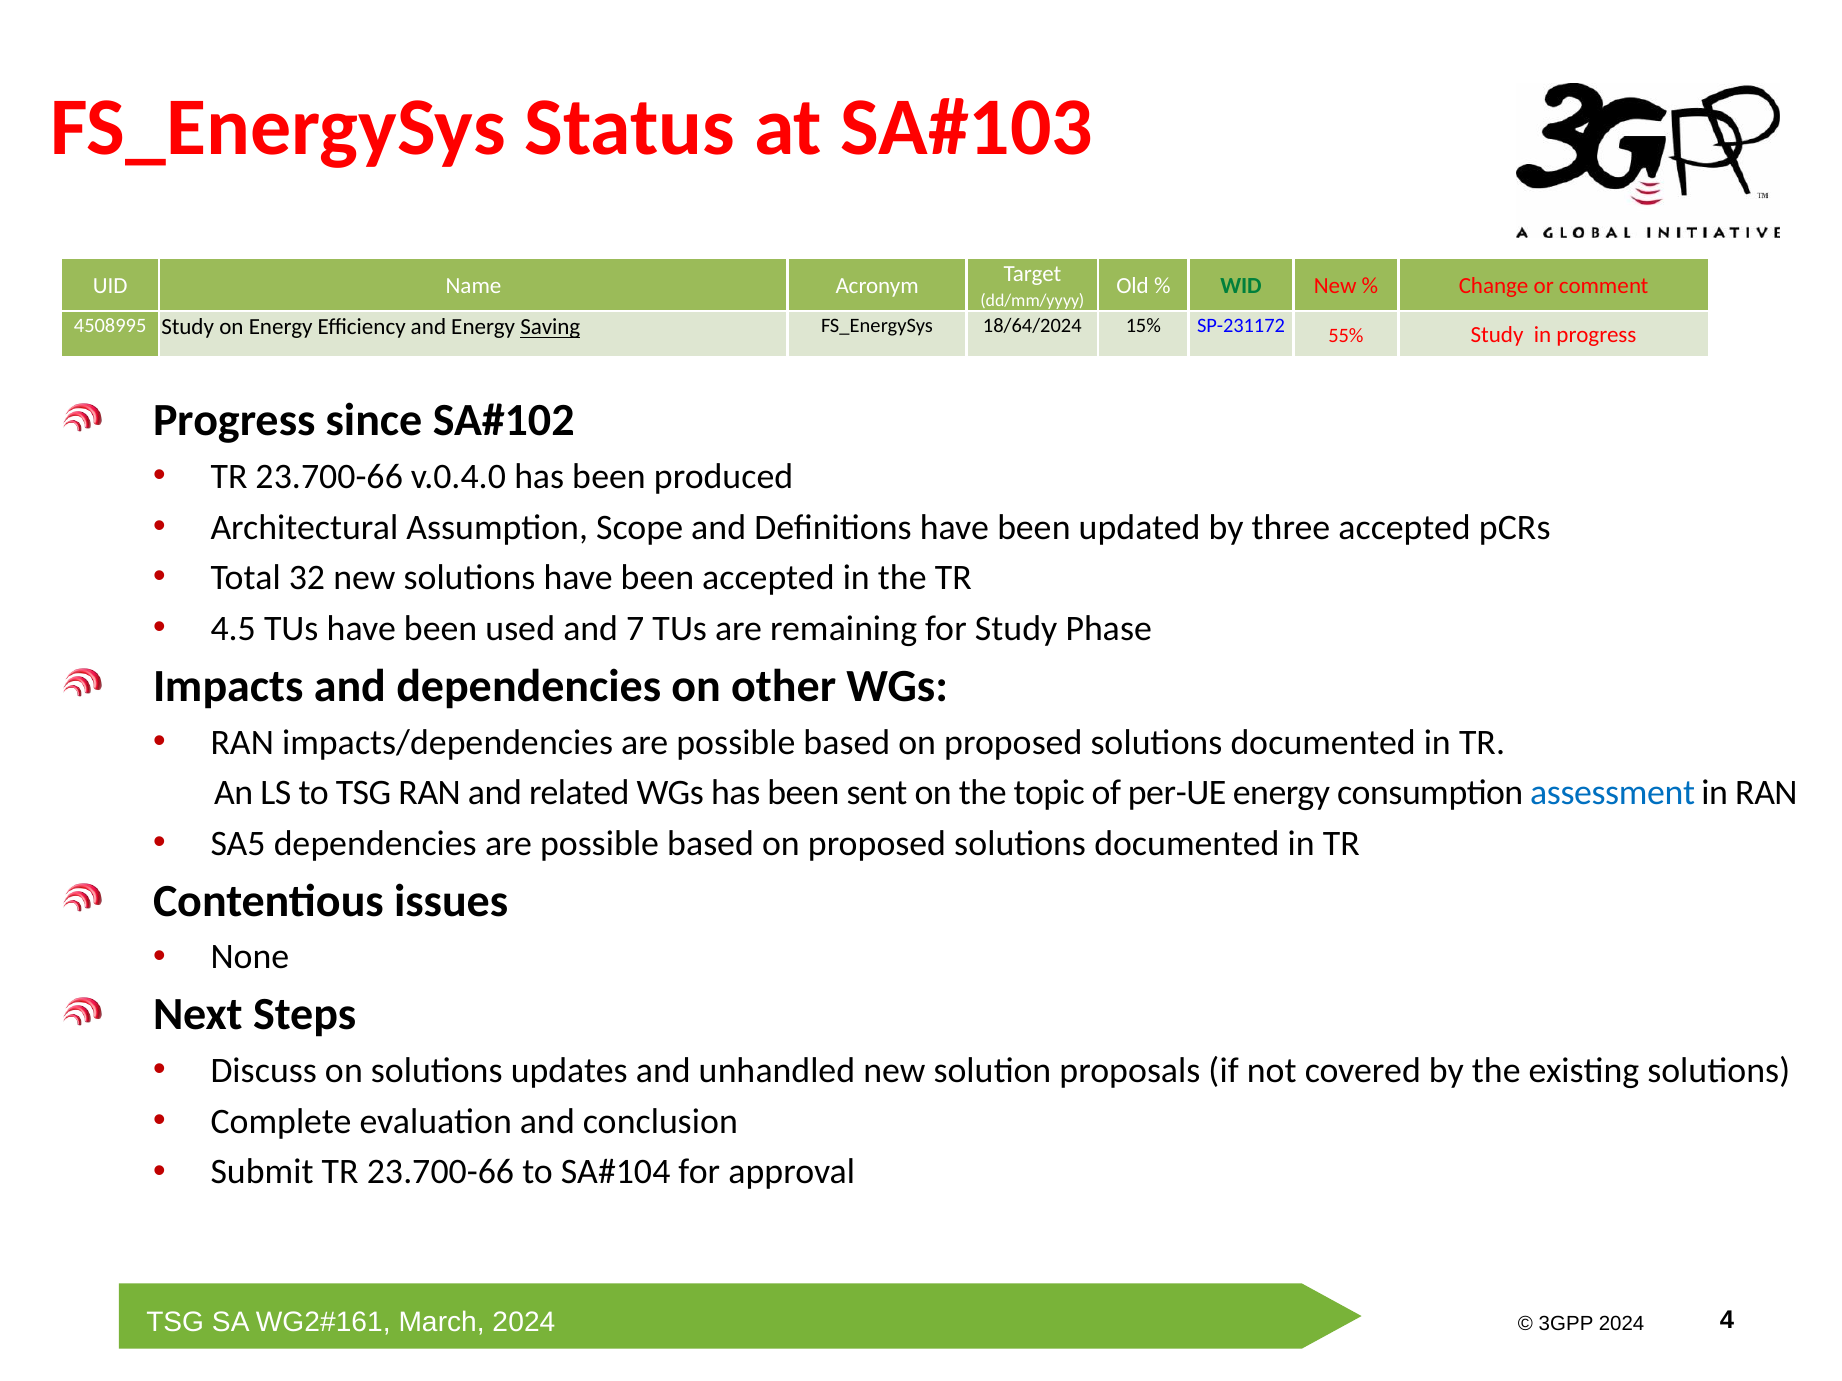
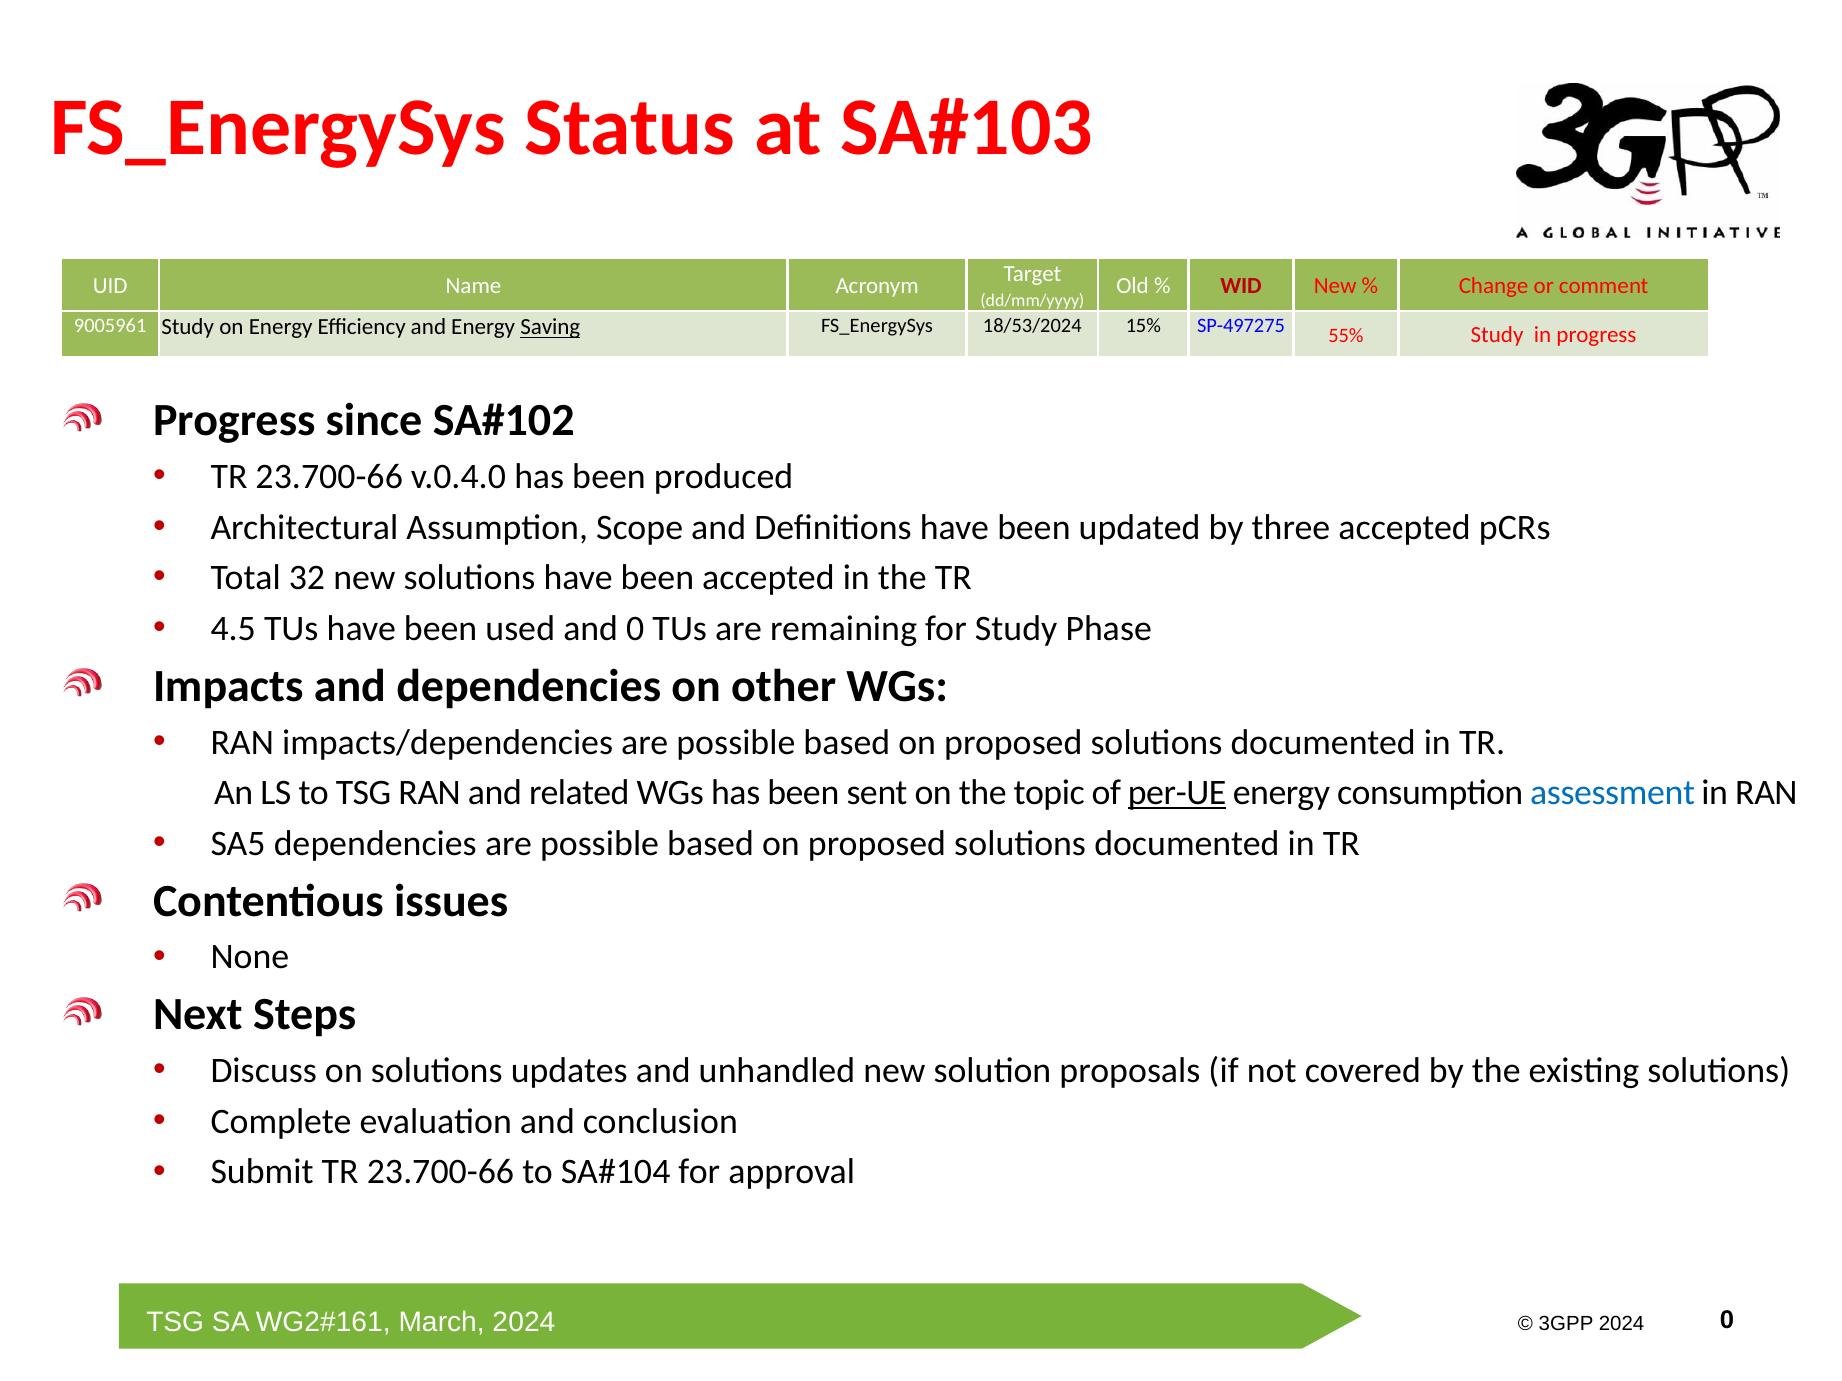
WID colour: green -> red
4508995: 4508995 -> 9005961
18/64/2024: 18/64/2024 -> 18/53/2024
SP-231172: SP-231172 -> SP-497275
and 7: 7 -> 0
per-UE underline: none -> present
4 at (1727, 1321): 4 -> 0
